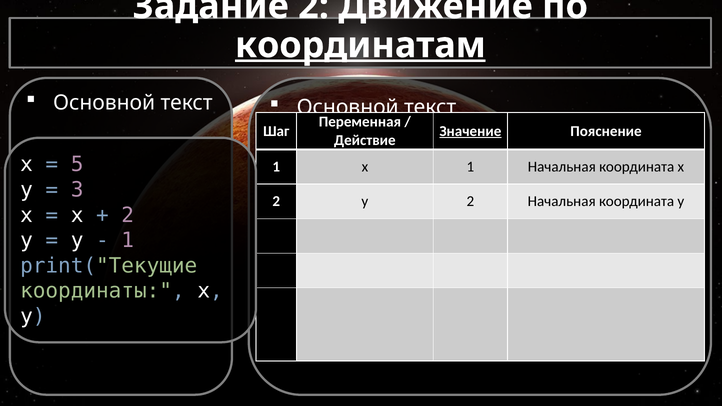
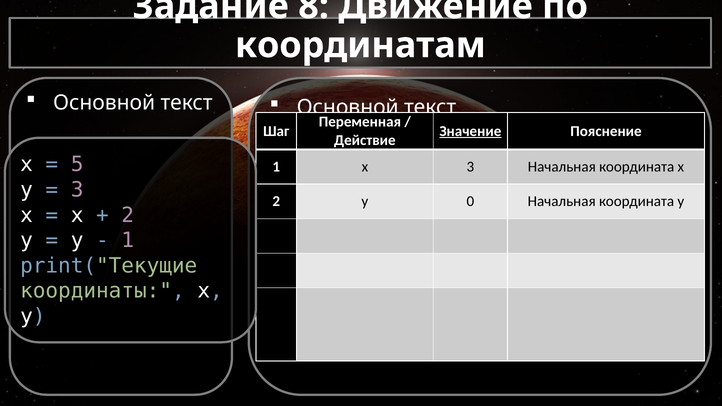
Задание 2: 2 -> 8
координатам underline: present -> none
x 1: 1 -> 3
y 2: 2 -> 0
